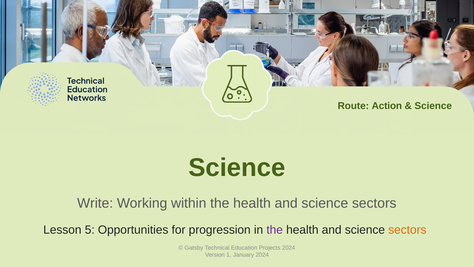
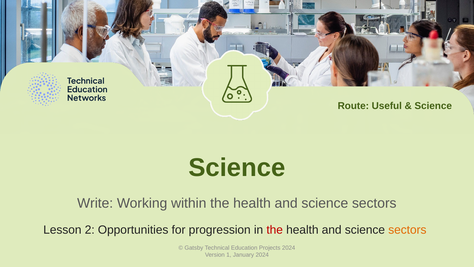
Action: Action -> Useful
5: 5 -> 2
the at (275, 230) colour: purple -> red
